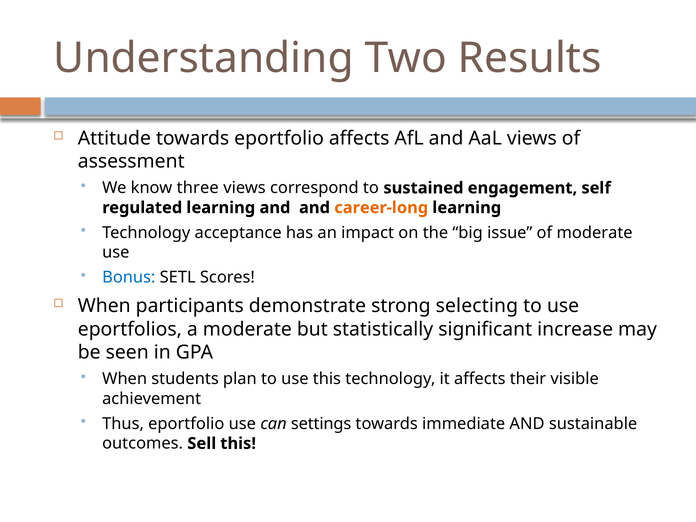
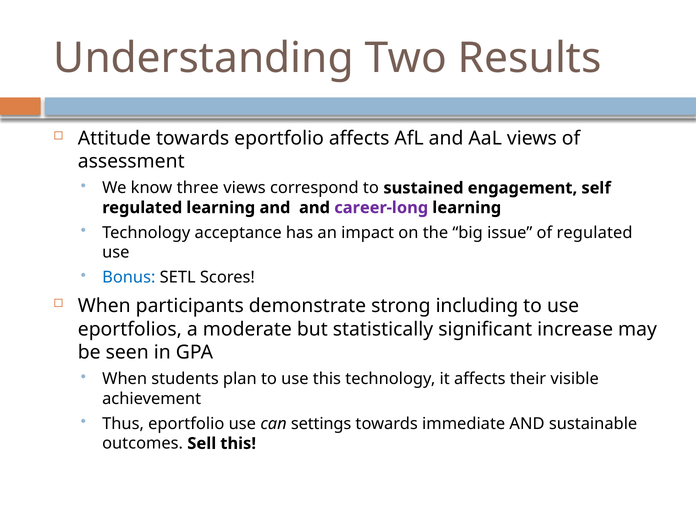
career-long colour: orange -> purple
of moderate: moderate -> regulated
selecting: selecting -> including
